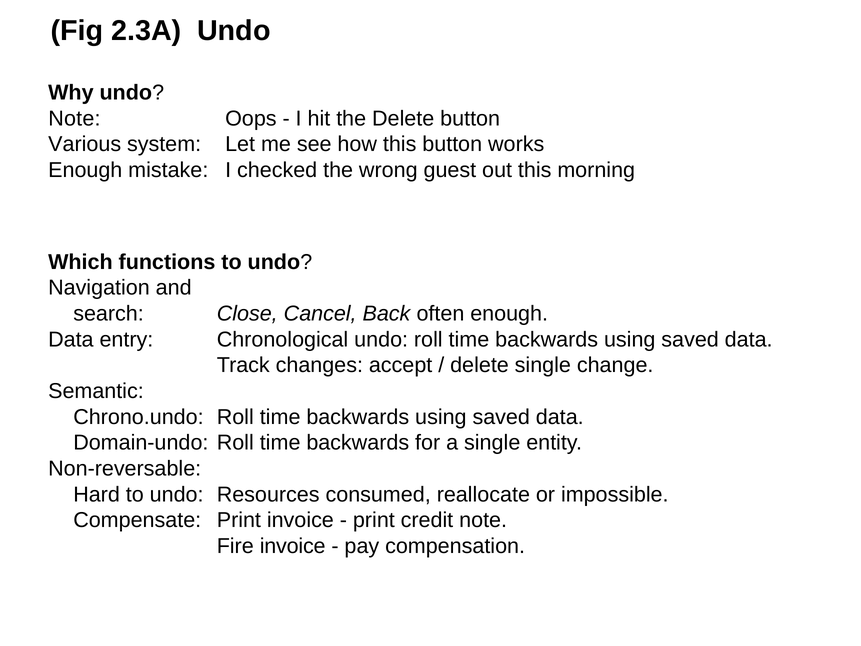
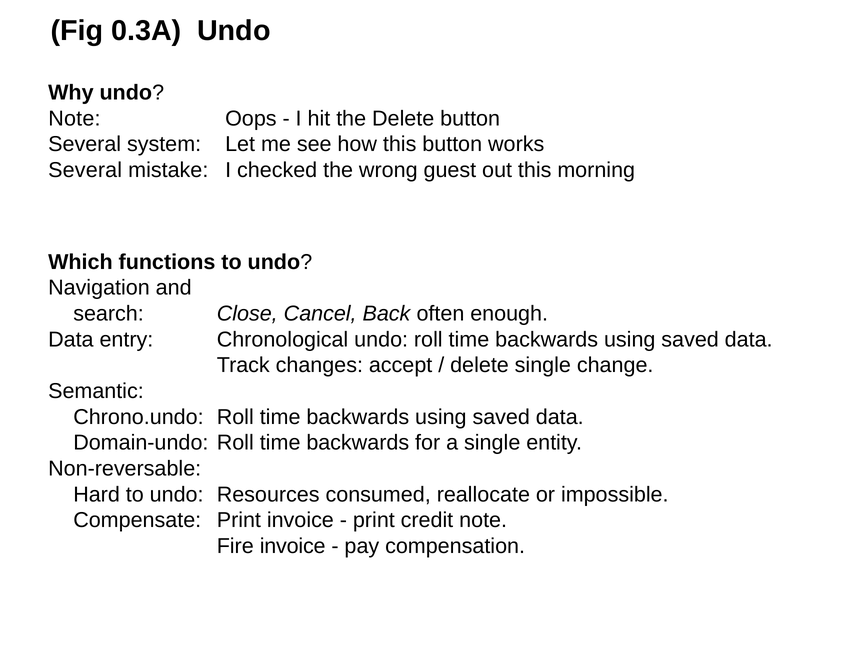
2.3A: 2.3A -> 0.3A
Various at (85, 144): Various -> Several
Enough at (85, 170): Enough -> Several
